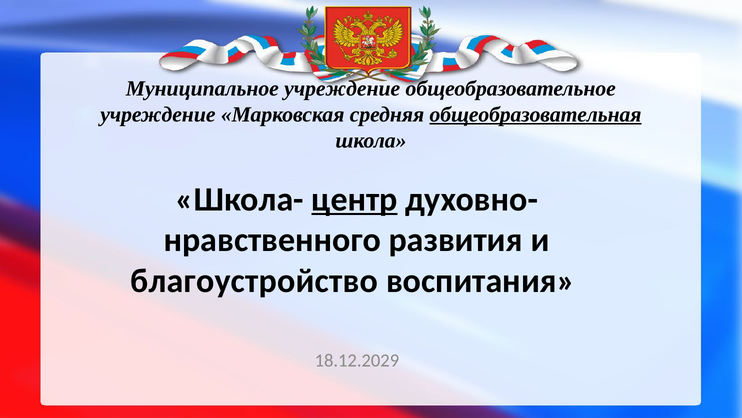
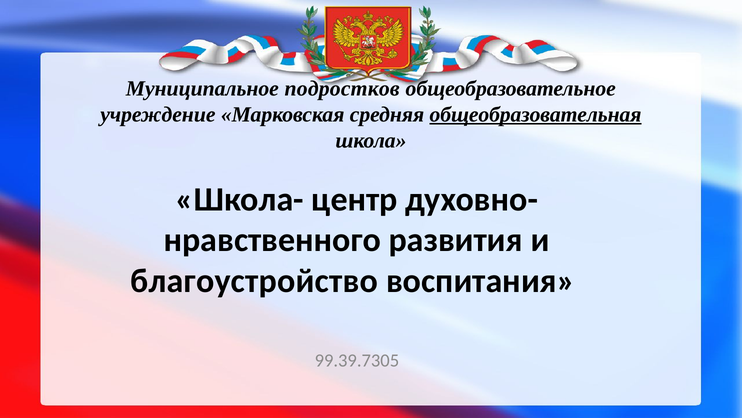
Муниципальное учреждение: учреждение -> подростков
центр underline: present -> none
18.12.2029: 18.12.2029 -> 99.39.7305
